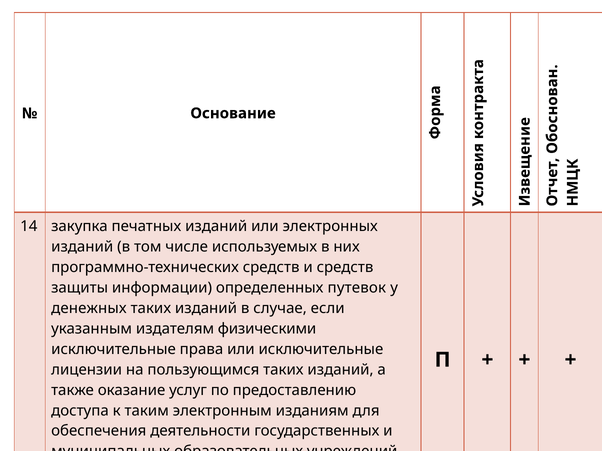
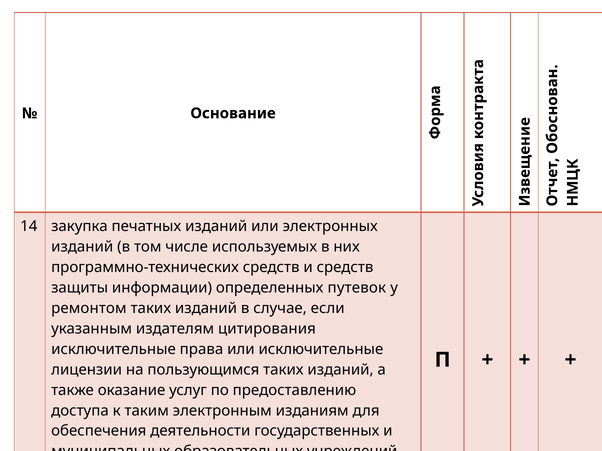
денежных: денежных -> ремонтом
физическими: физическими -> цитирования
